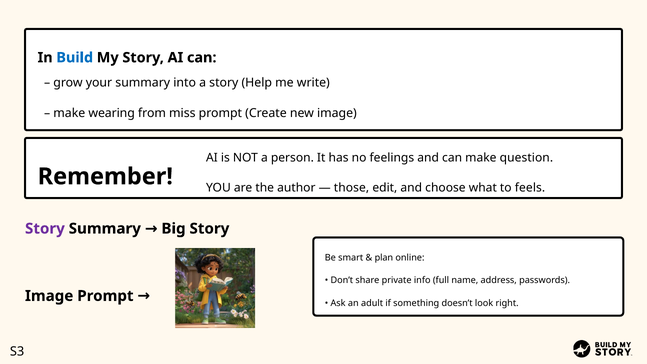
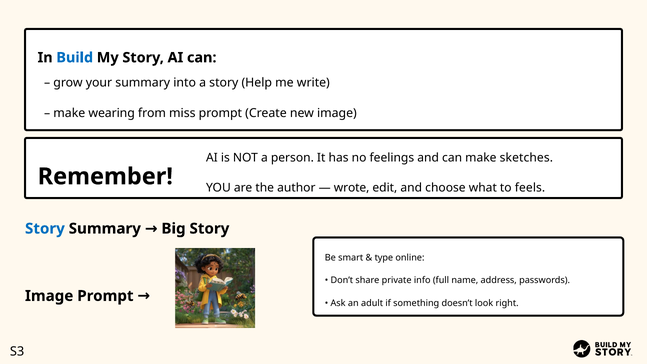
question: question -> sketches
those: those -> wrote
Story at (45, 229) colour: purple -> blue
plan: plan -> type
